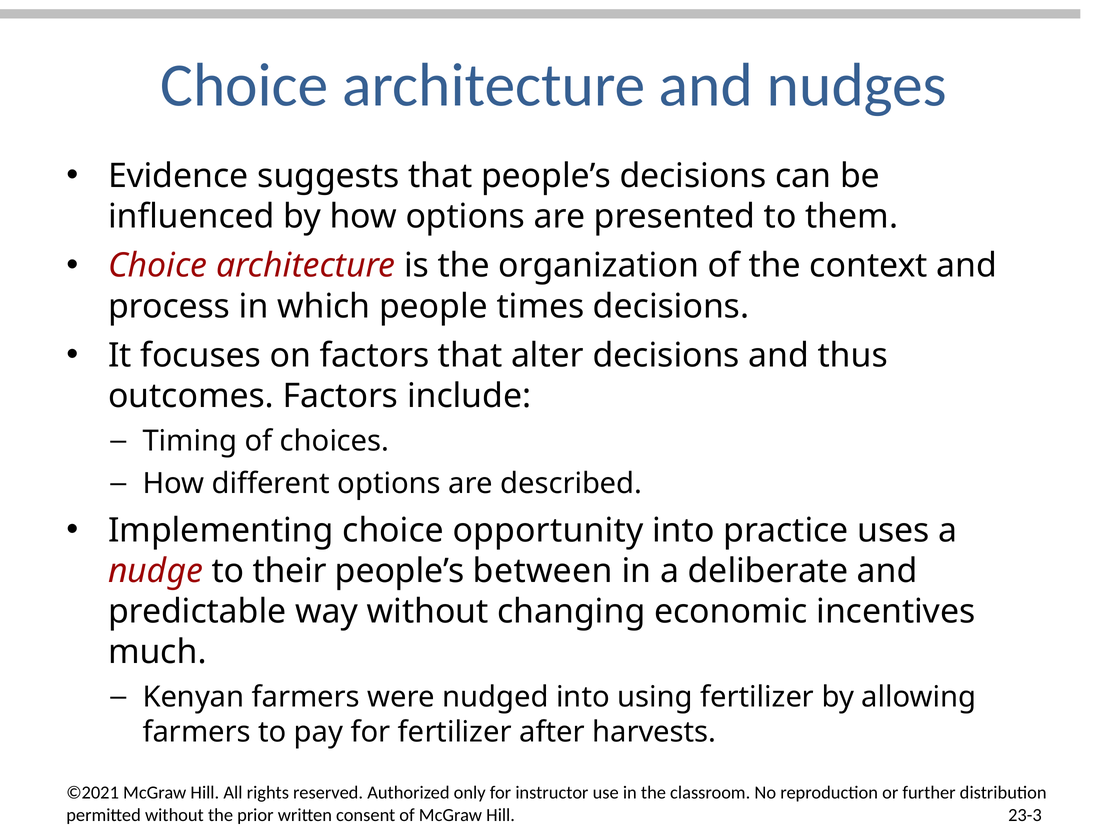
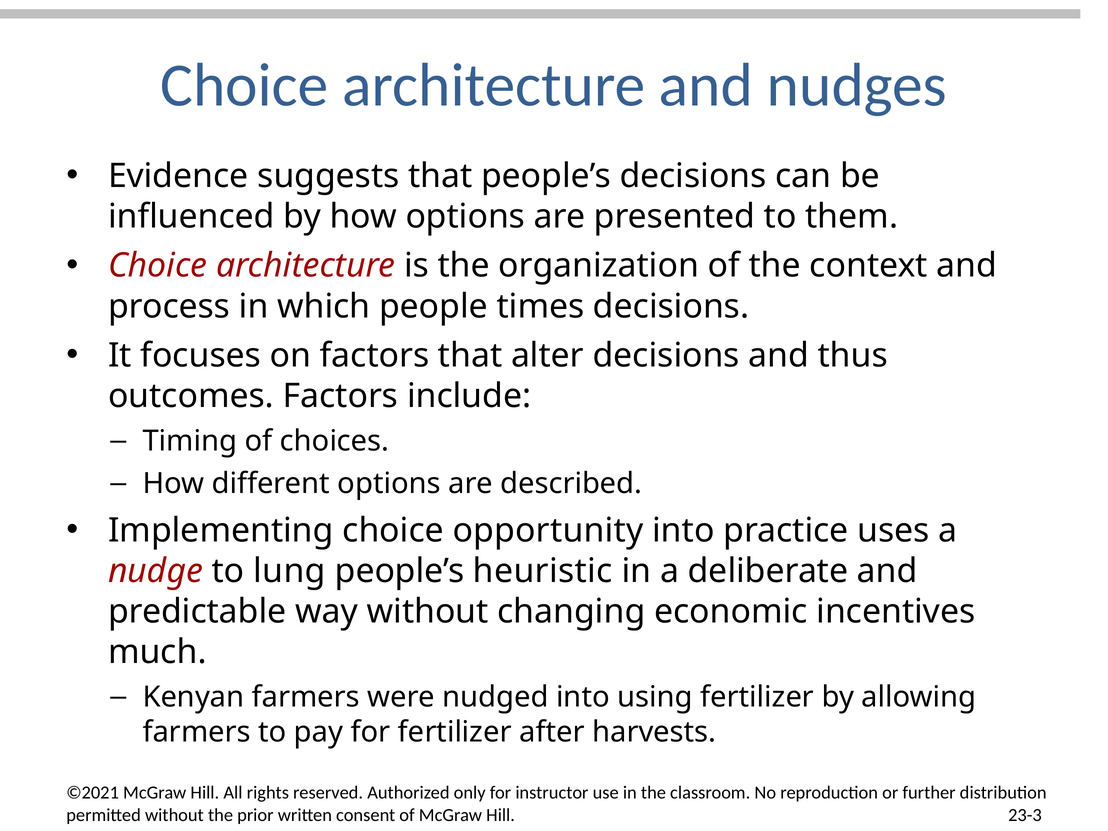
their: their -> lung
between: between -> heuristic
